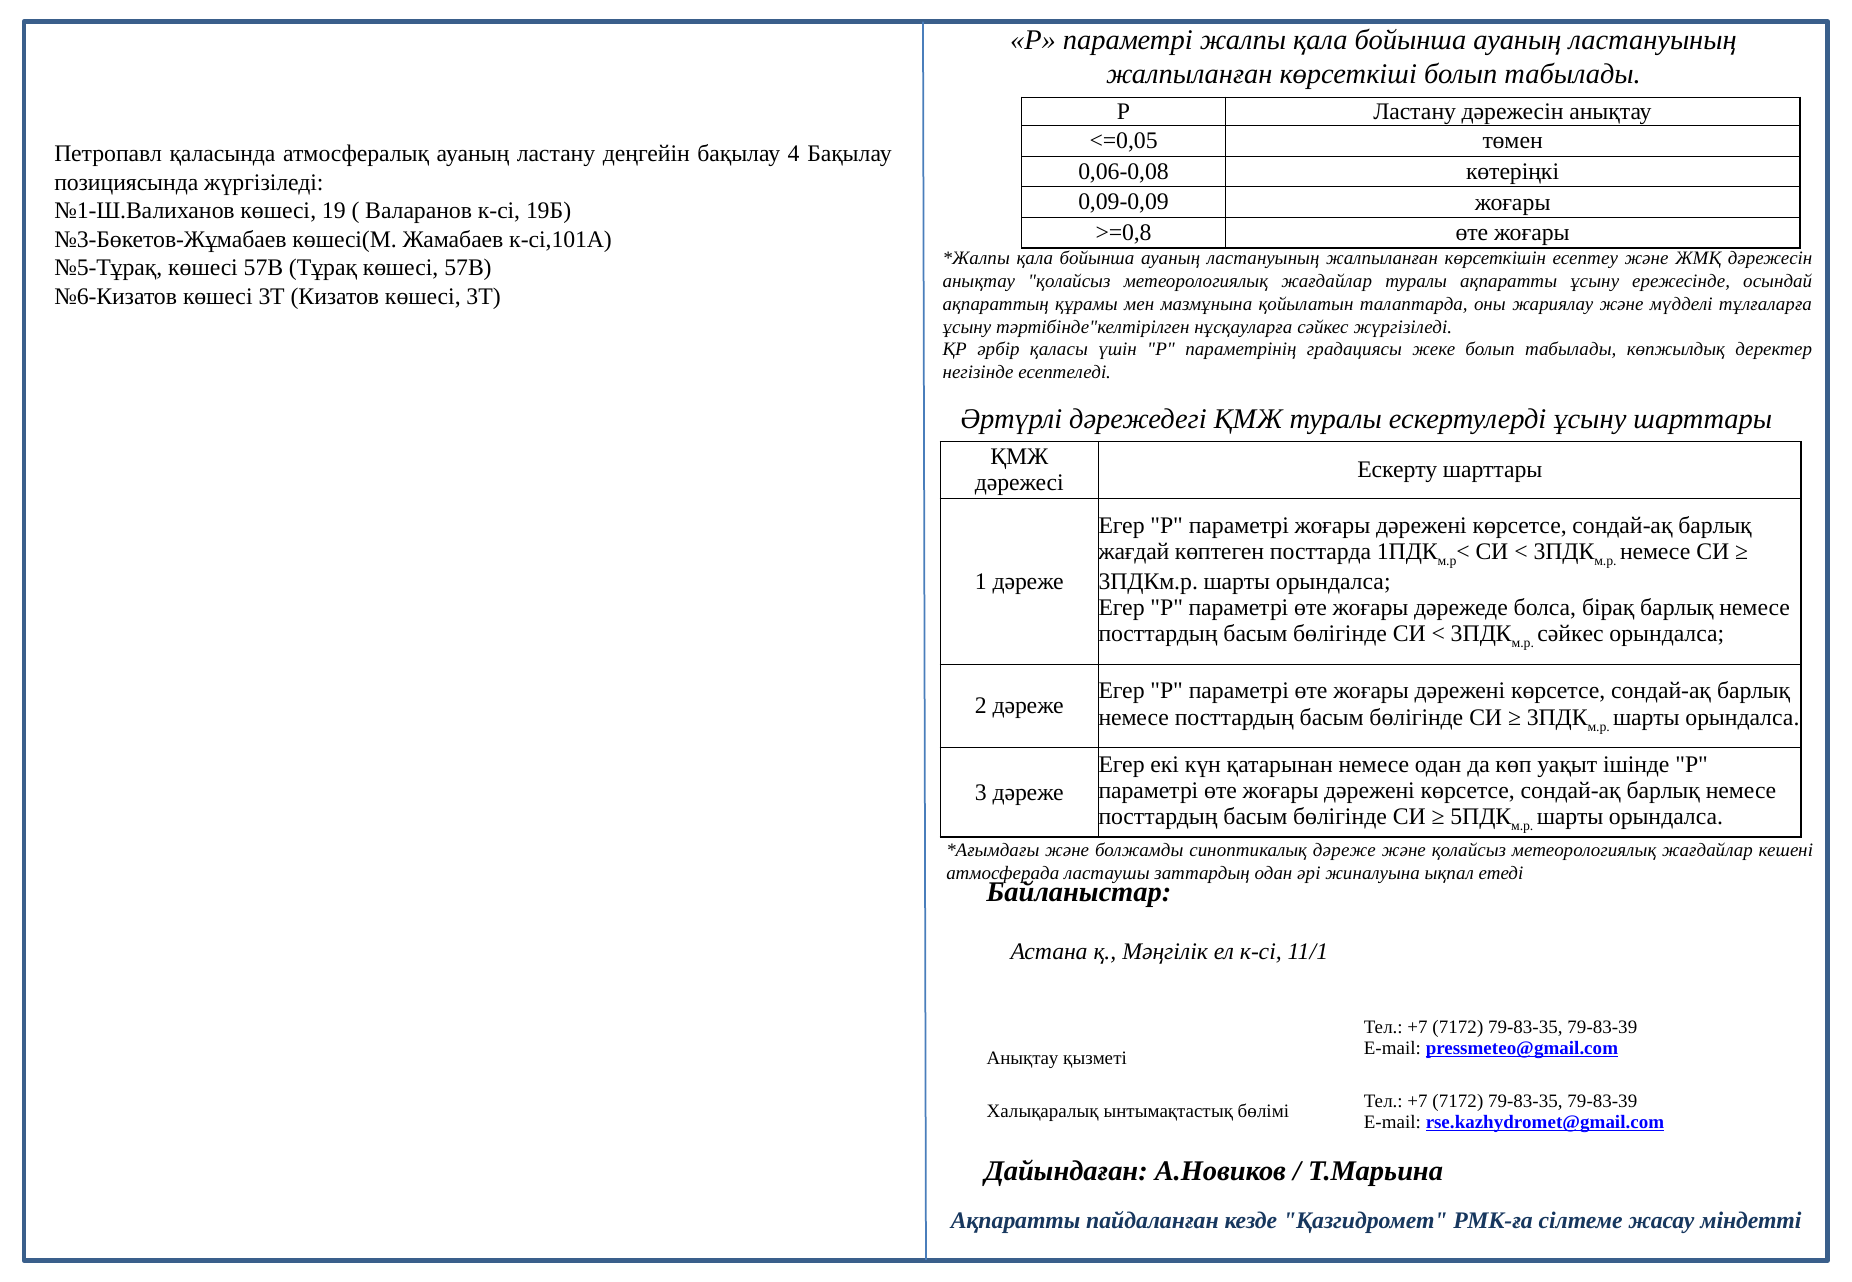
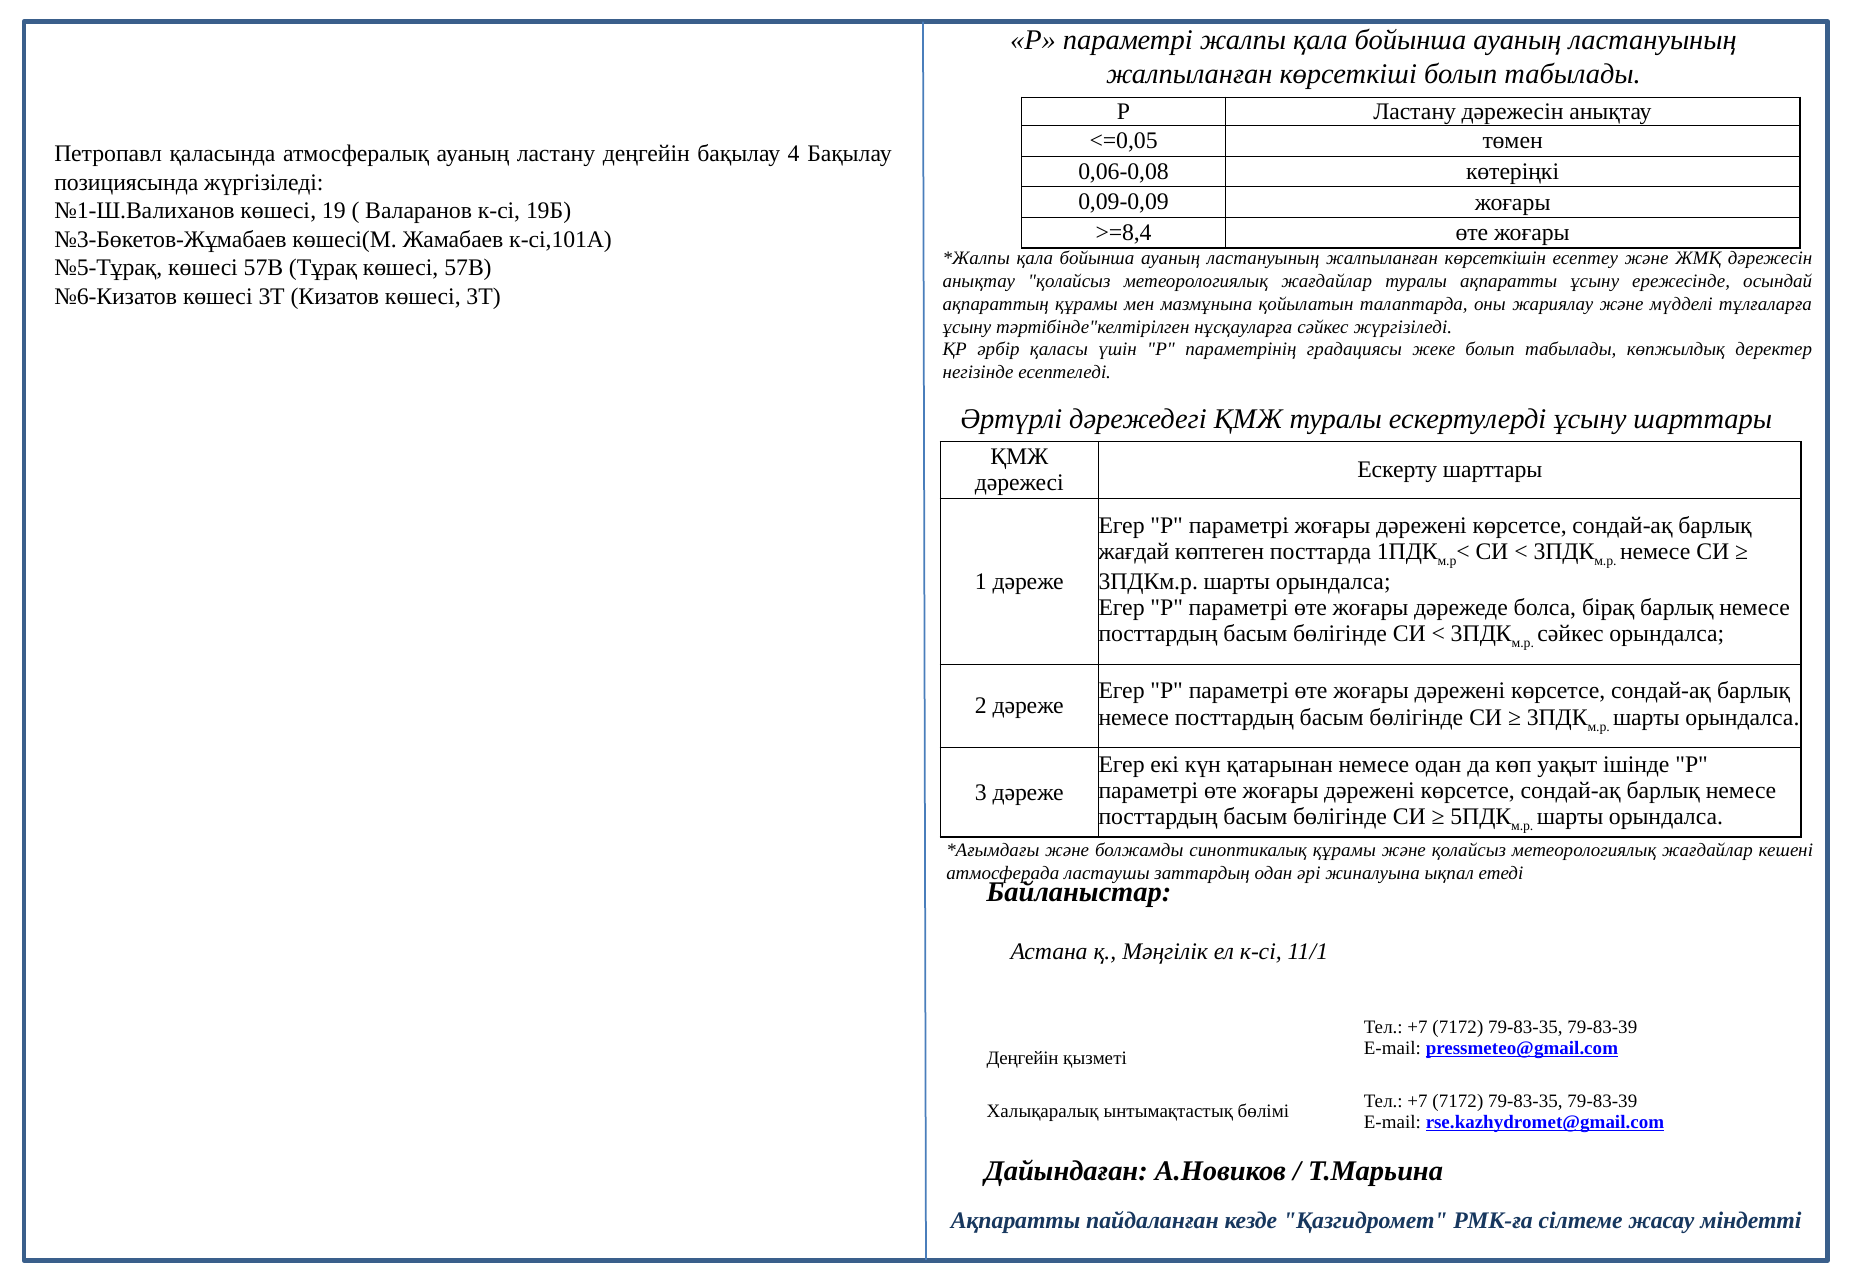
>=0,8: >=0,8 -> >=8,4
синоптикалық дәреже: дәреже -> құрамы
Анықтау at (1023, 1059): Анықтау -> Деңгейін
